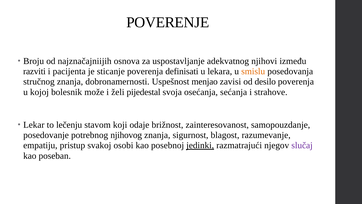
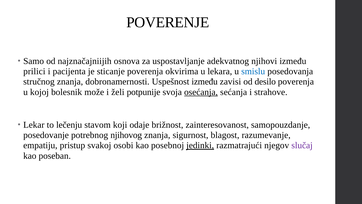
Broju: Broju -> Samo
razviti: razviti -> prilici
definisati: definisati -> okvirima
smislu colour: orange -> blue
Uspešnost menjao: menjao -> između
pijedestal: pijedestal -> potpunije
osećanja underline: none -> present
